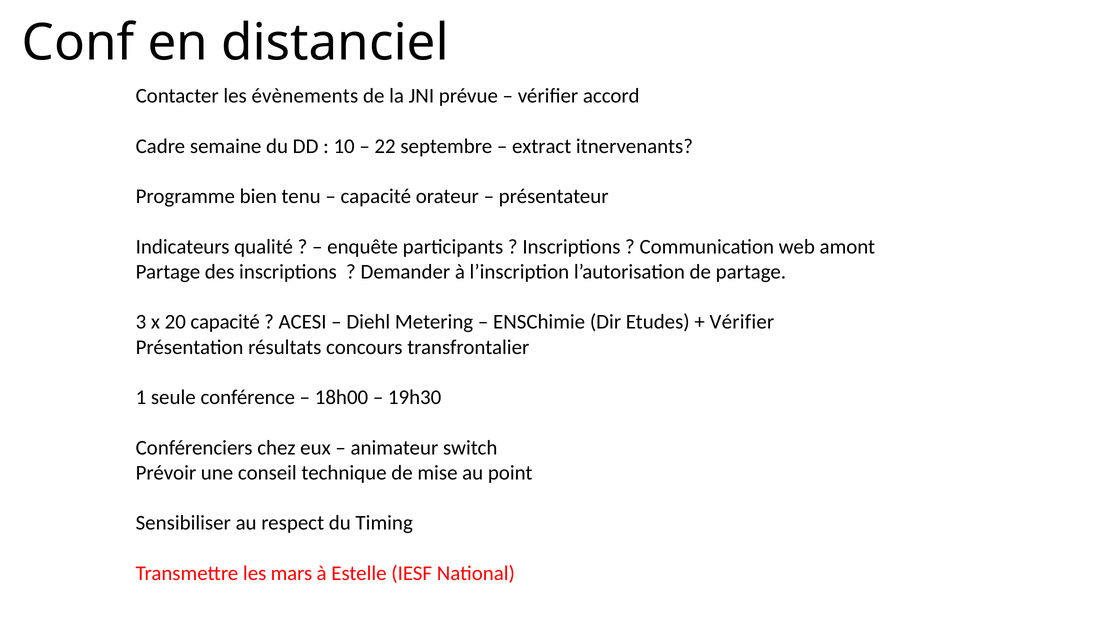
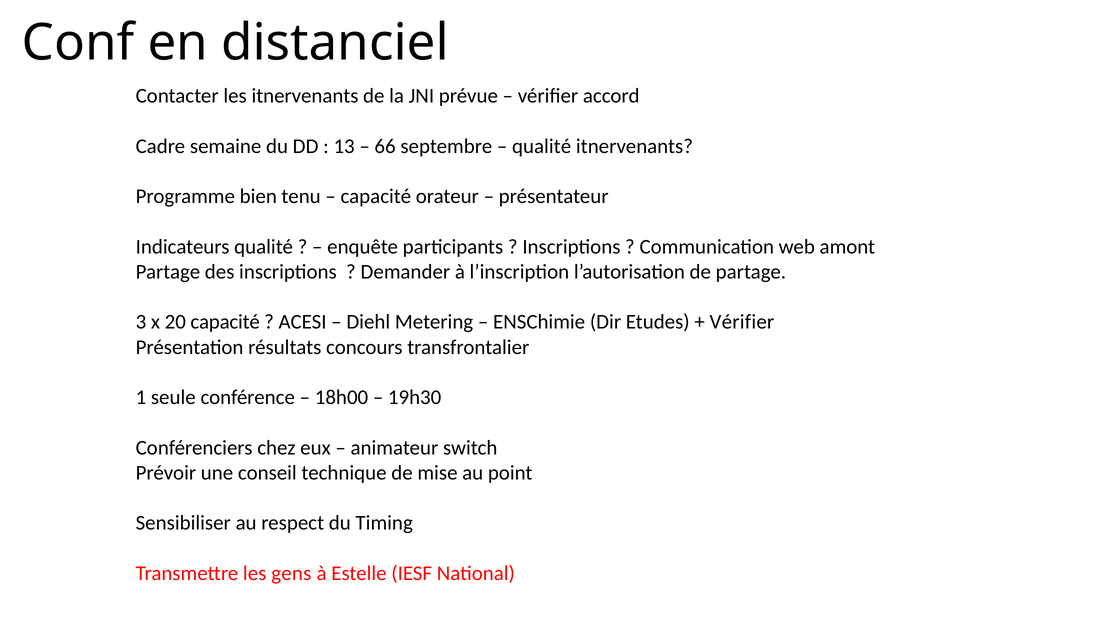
les évènements: évènements -> itnervenants
10: 10 -> 13
22: 22 -> 66
extract at (542, 146): extract -> qualité
mars: mars -> gens
